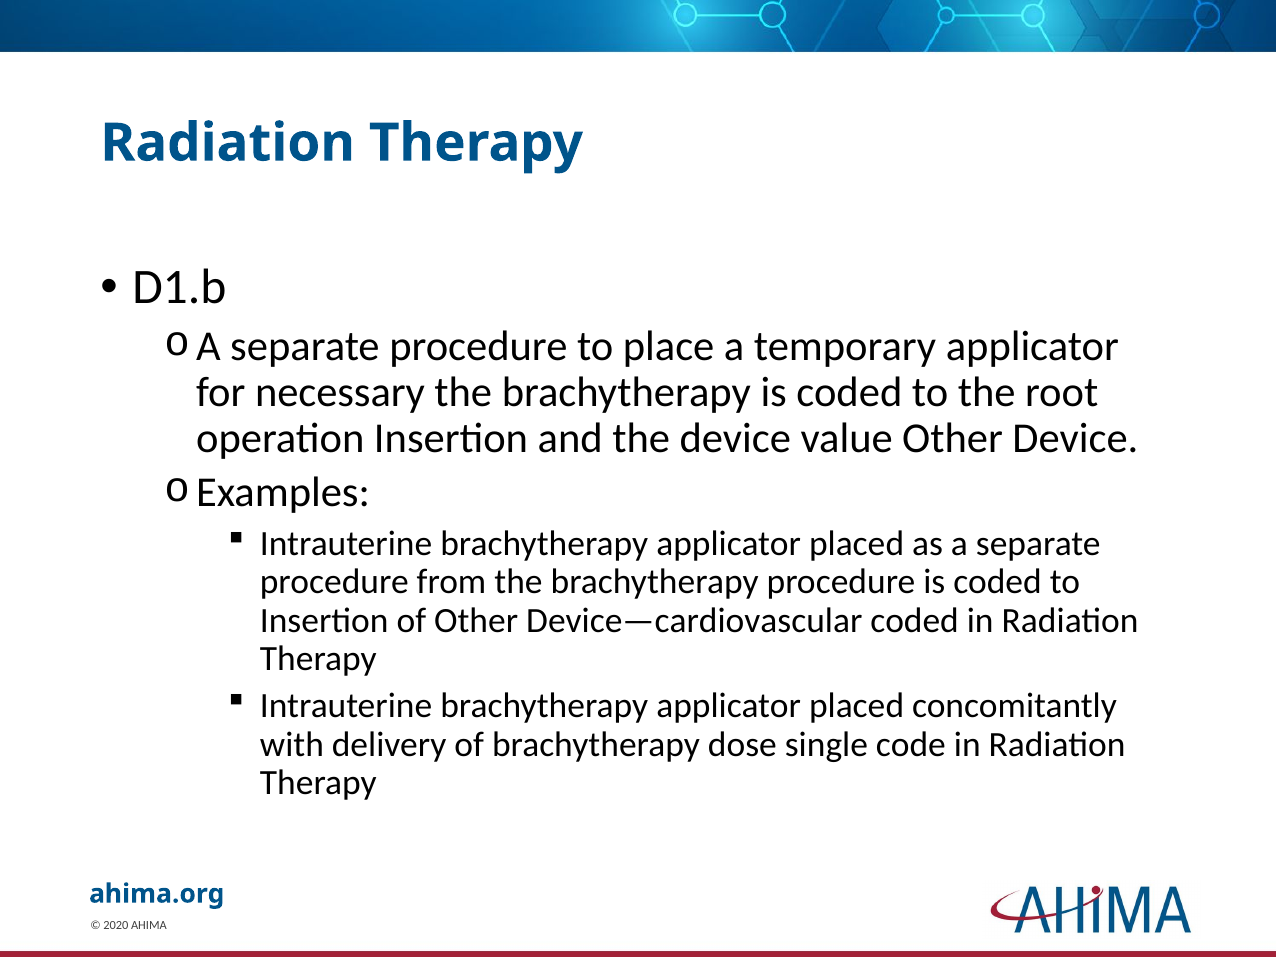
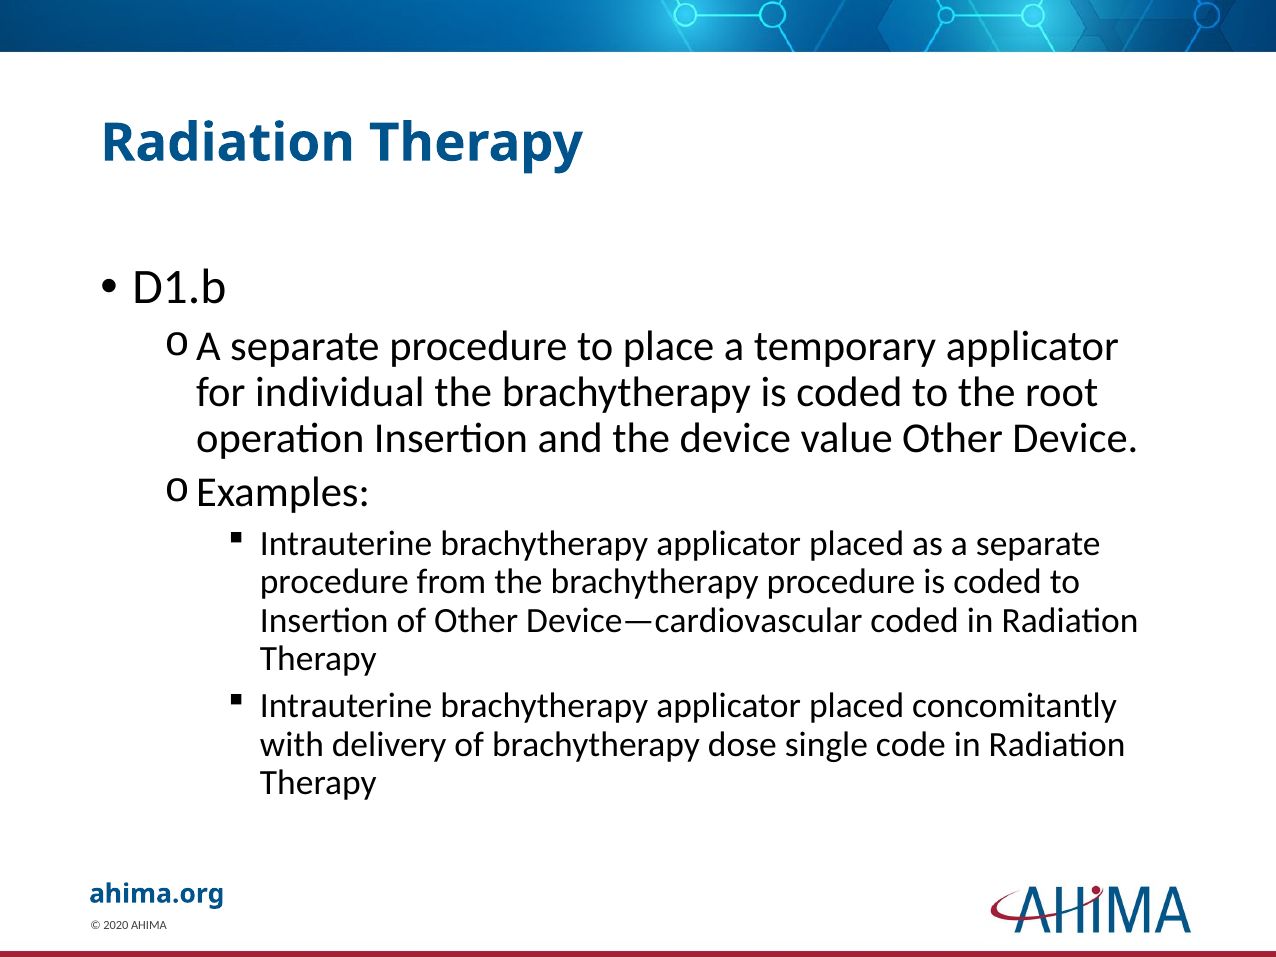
necessary: necessary -> individual
